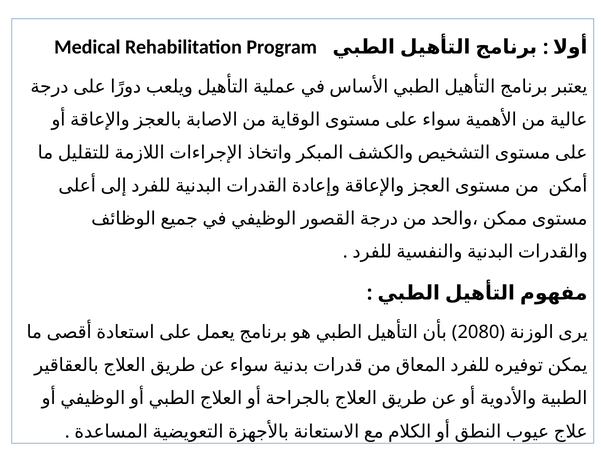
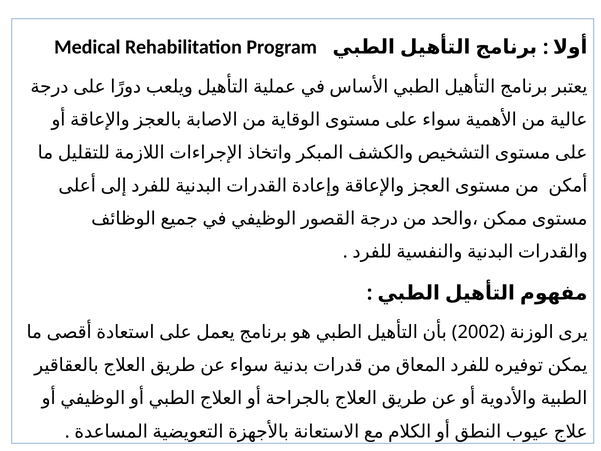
2080: 2080 -> 2002
